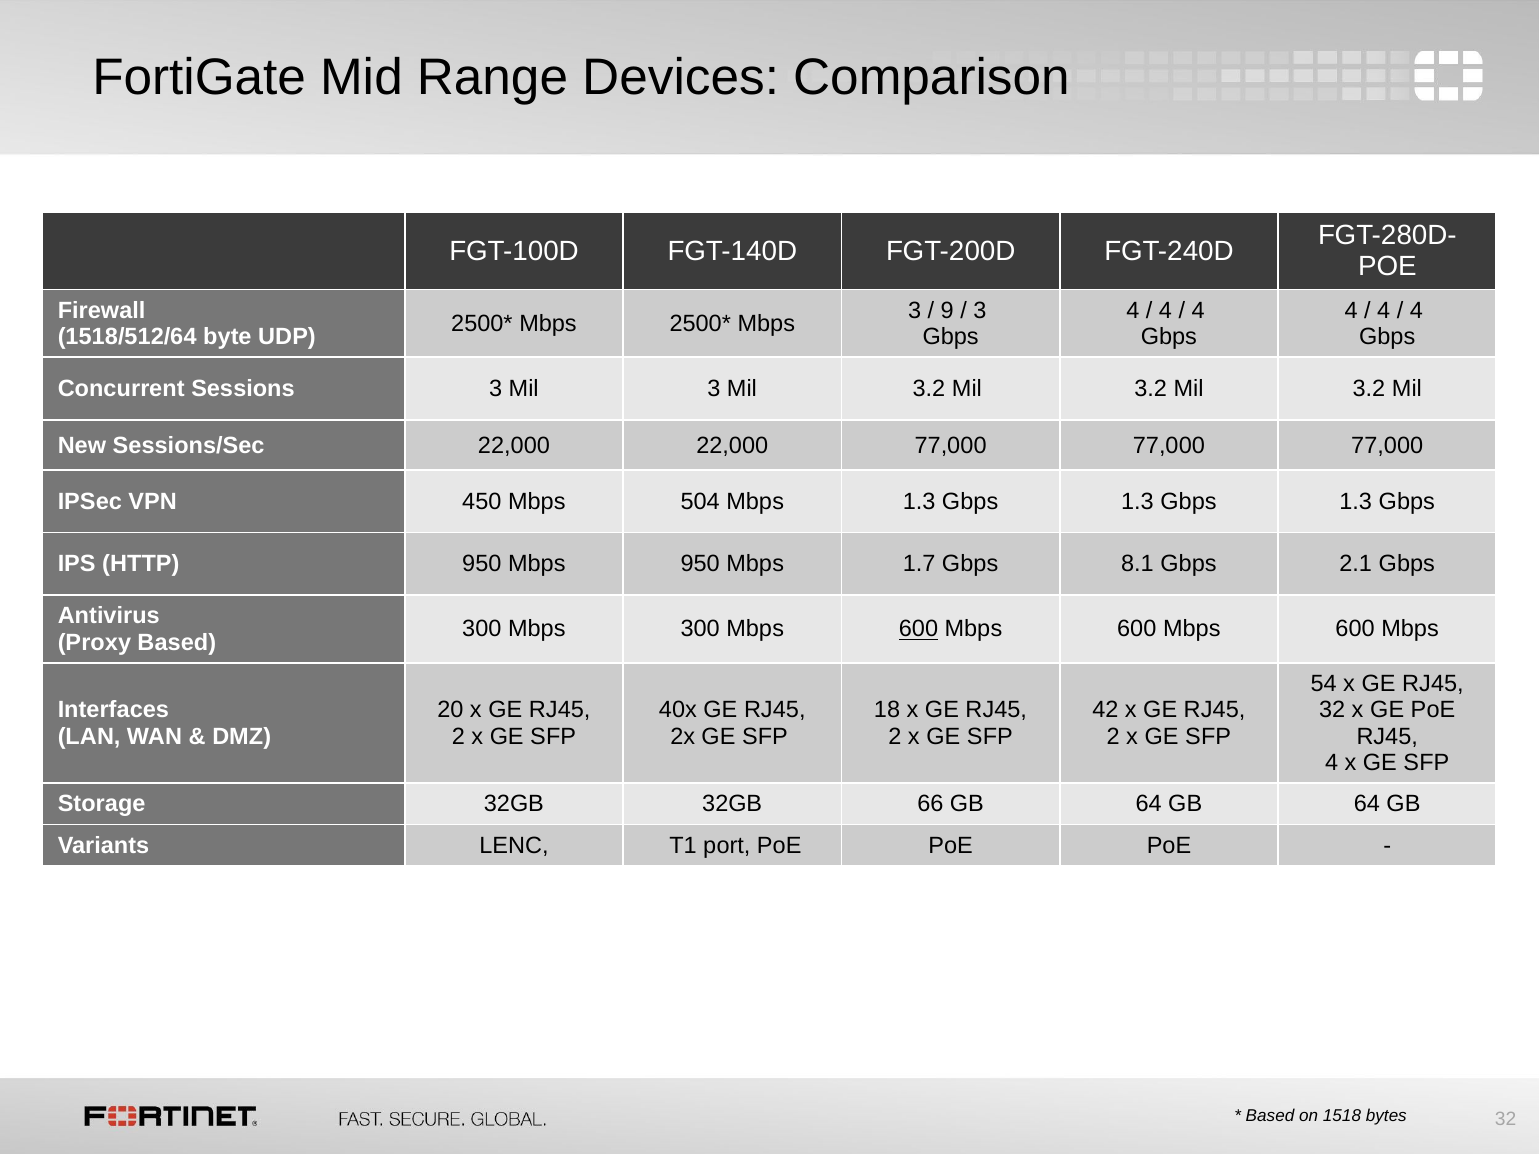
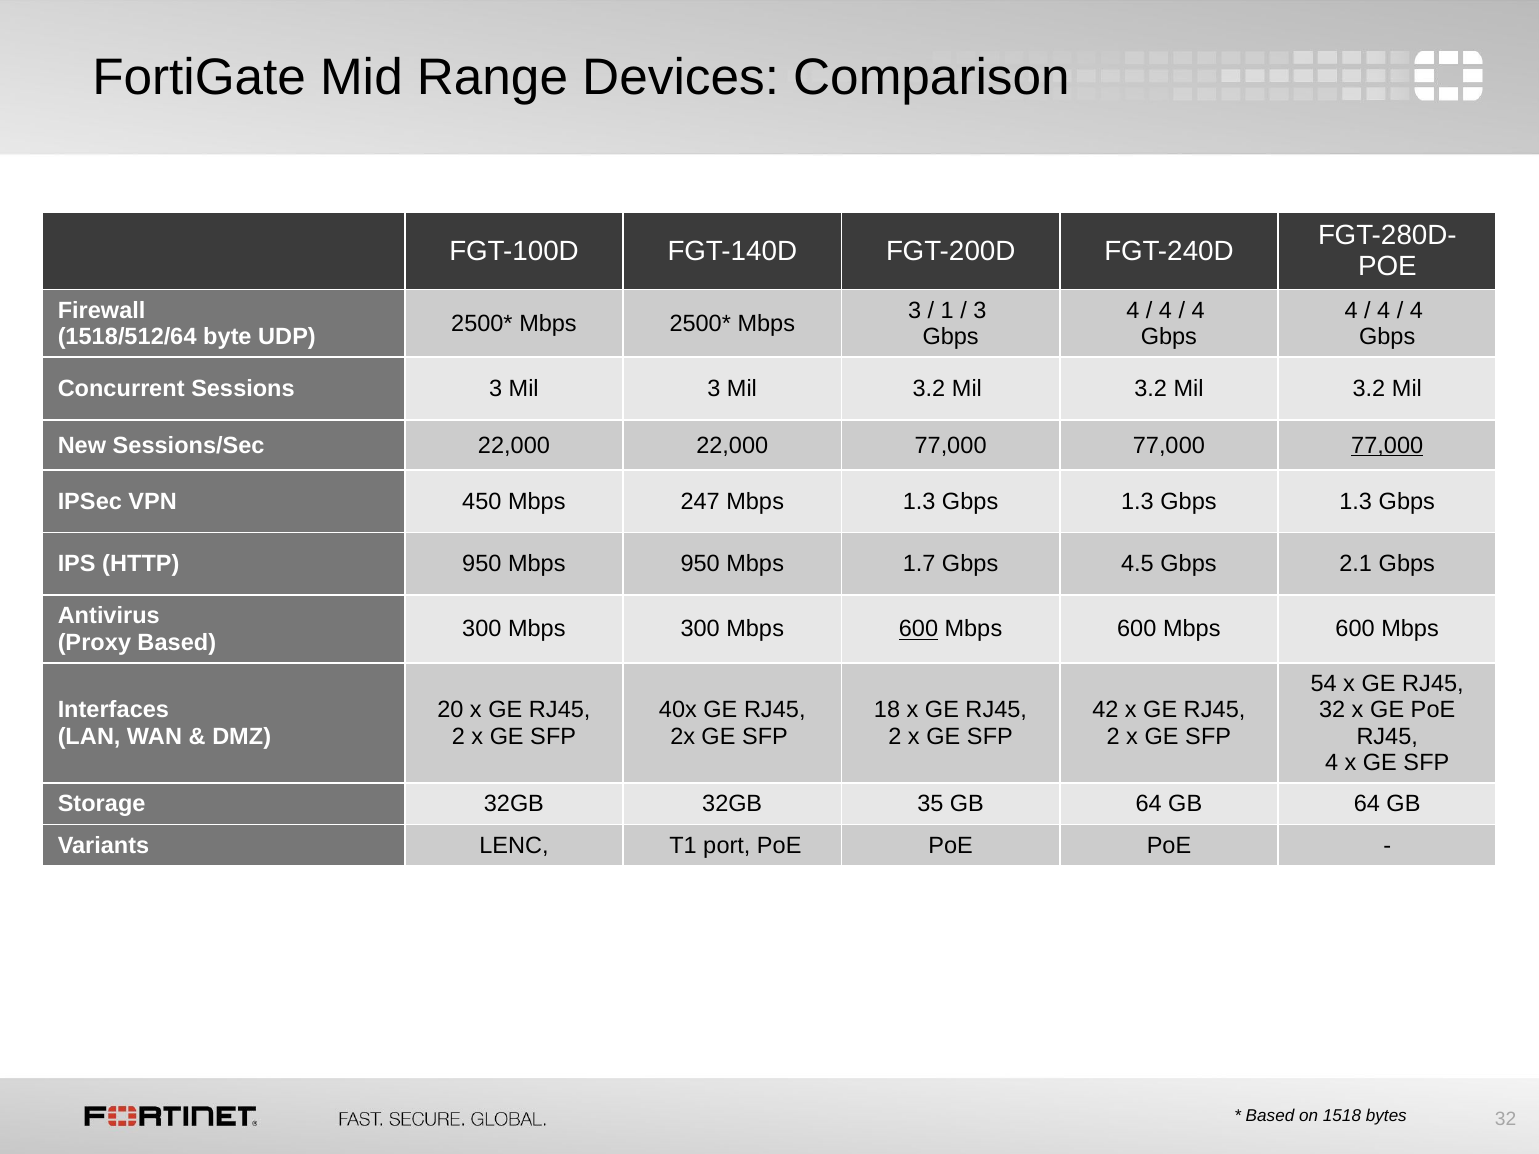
9: 9 -> 1
77,000 at (1387, 445) underline: none -> present
504: 504 -> 247
8.1: 8.1 -> 4.5
66: 66 -> 35
